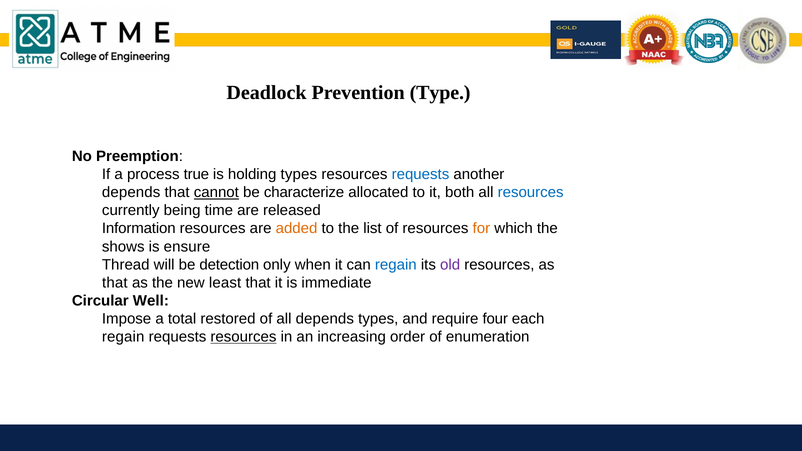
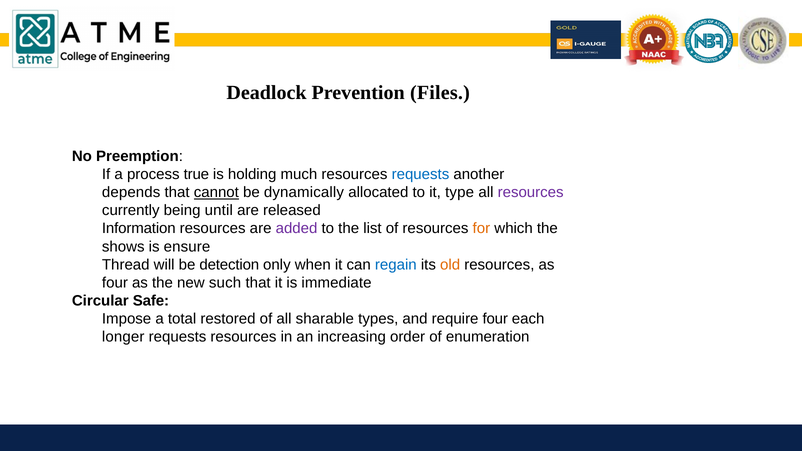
Type: Type -> Files
holding types: types -> much
characterize: characterize -> dynamically
both: both -> type
resources at (531, 192) colour: blue -> purple
time: time -> until
added colour: orange -> purple
old colour: purple -> orange
that at (115, 283): that -> four
least: least -> such
Well: Well -> Safe
all depends: depends -> sharable
regain at (123, 337): regain -> longer
resources at (243, 337) underline: present -> none
